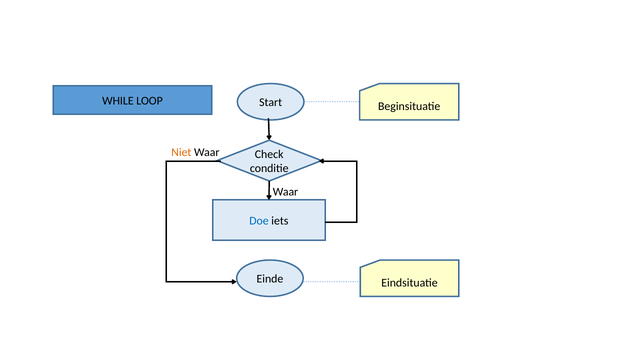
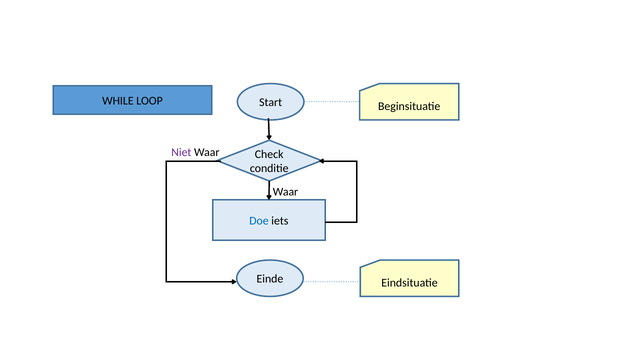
Niet colour: orange -> purple
